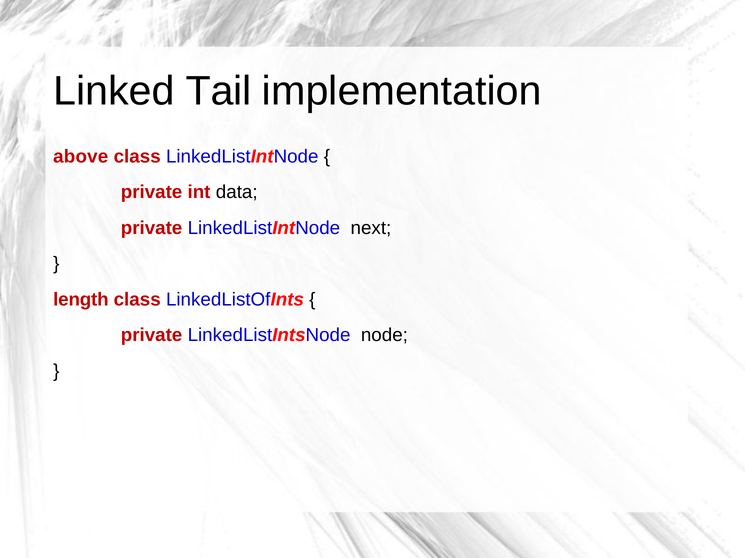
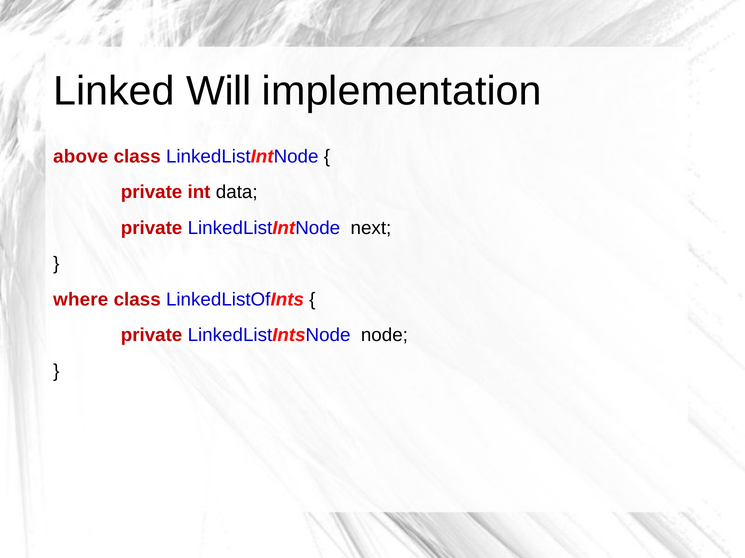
Tail: Tail -> Will
length: length -> where
